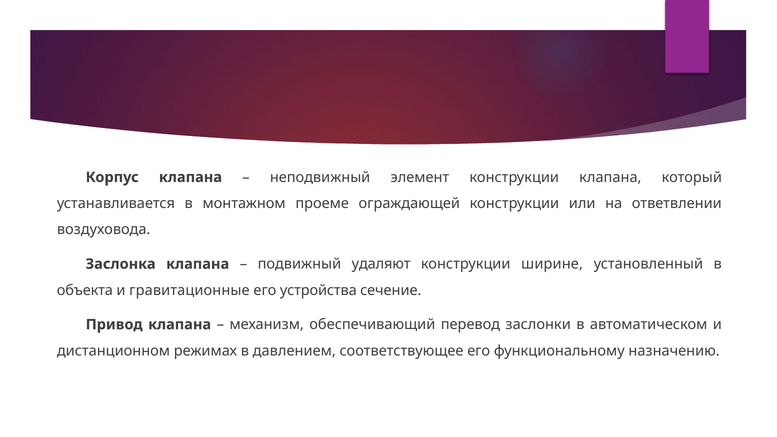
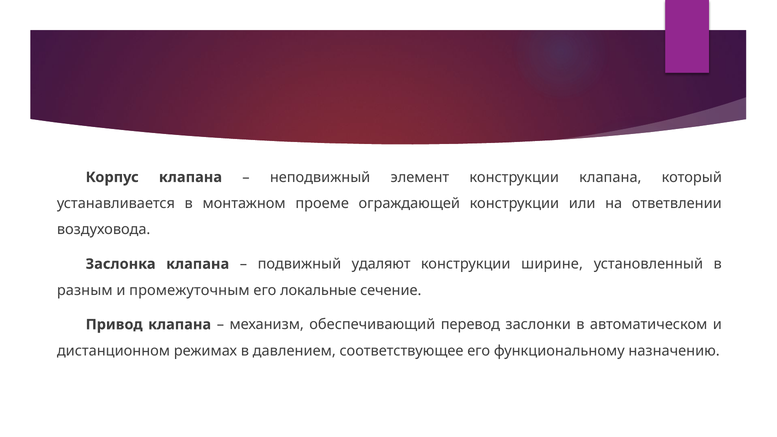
объекта: объекта -> разным
гравитационные: гравитационные -> промежуточным
устройства: устройства -> локальные
